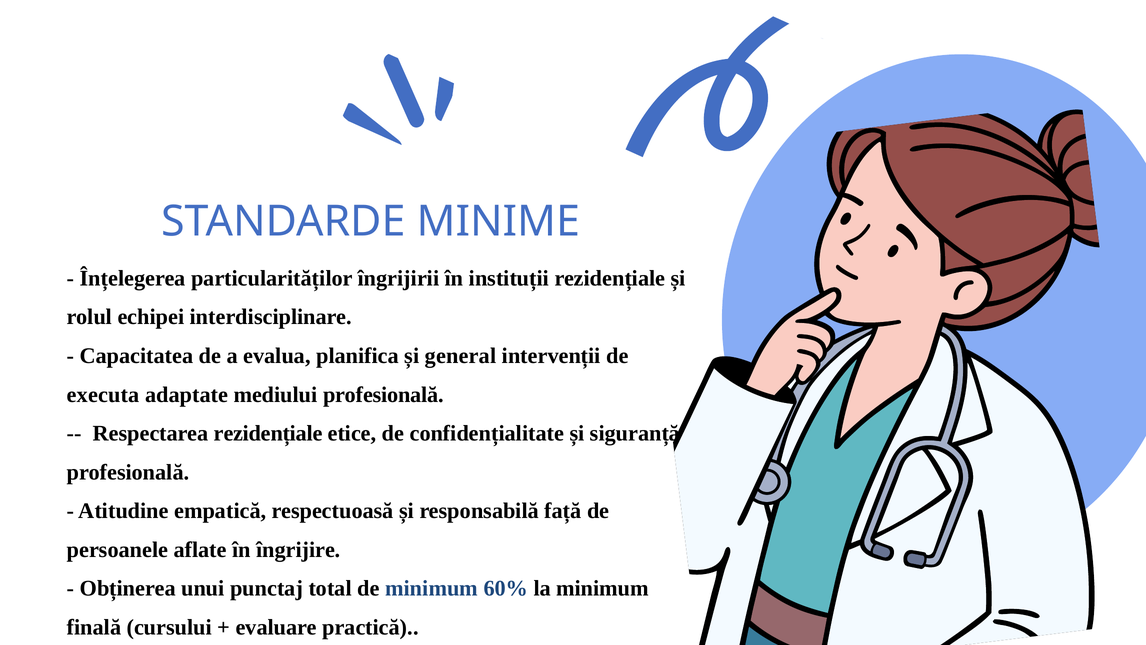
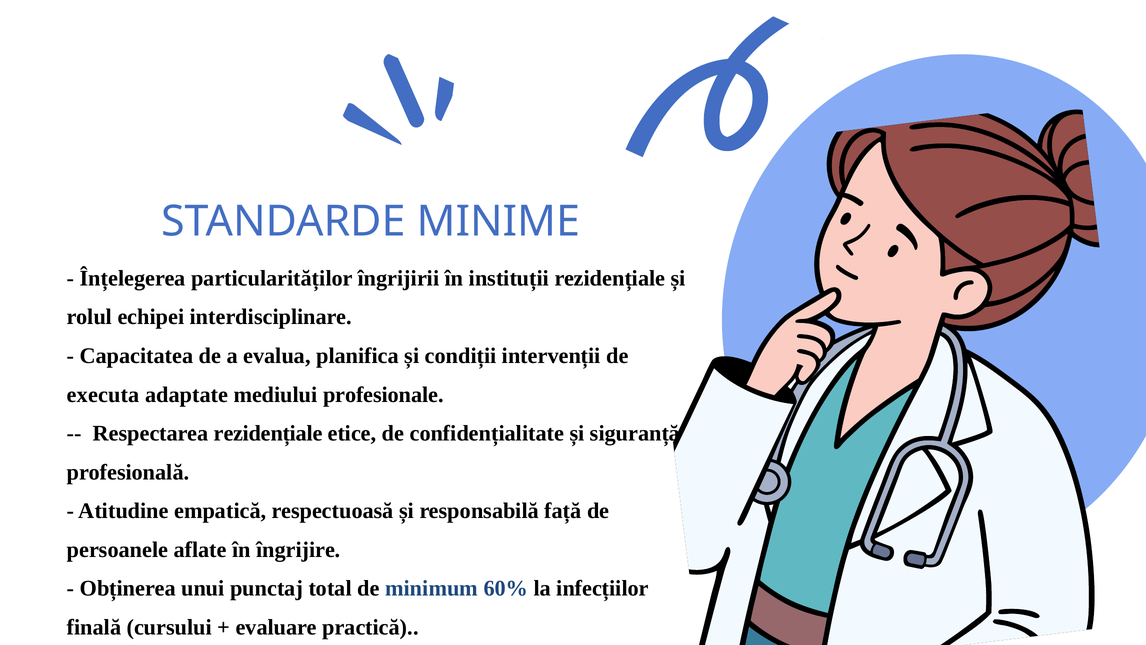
general: general -> condiții
mediului profesională: profesională -> profesionale
la minimum: minimum -> infecțiilor
